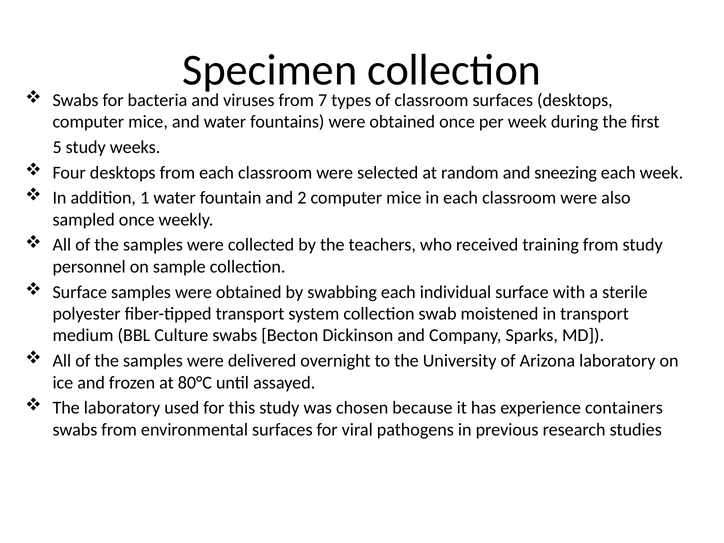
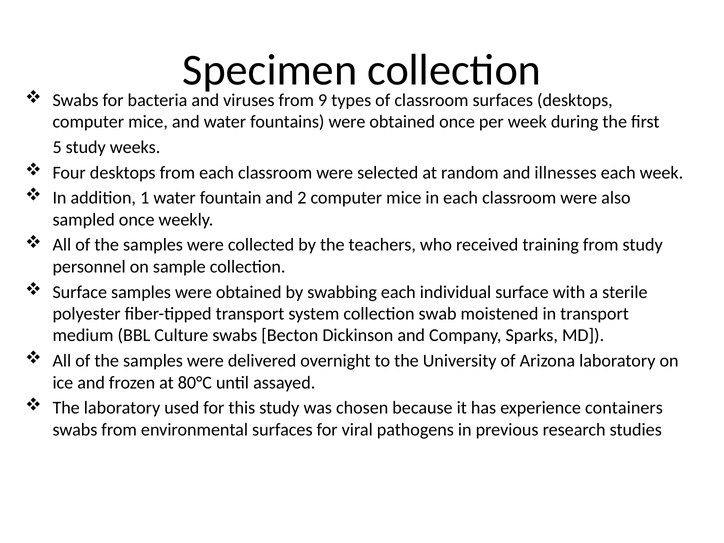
7: 7 -> 9
sneezing: sneezing -> illnesses
